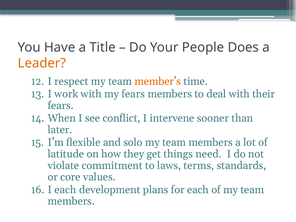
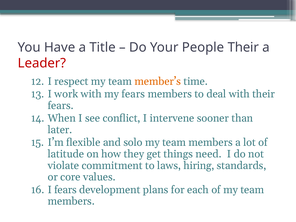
People Does: Does -> Their
Leader colour: orange -> red
terms: terms -> hiring
I each: each -> fears
